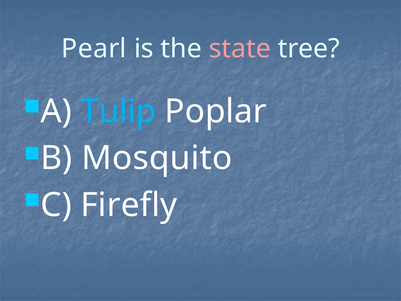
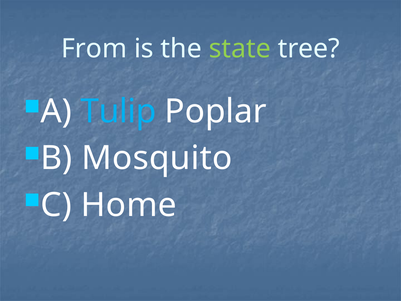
Pearl: Pearl -> From
state colour: pink -> light green
Firefly: Firefly -> Home
